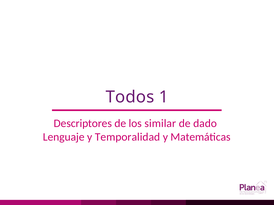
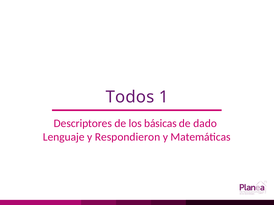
similar: similar -> básicas
Temporalidad: Temporalidad -> Respondieron
